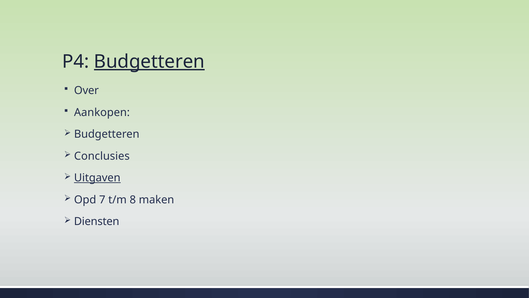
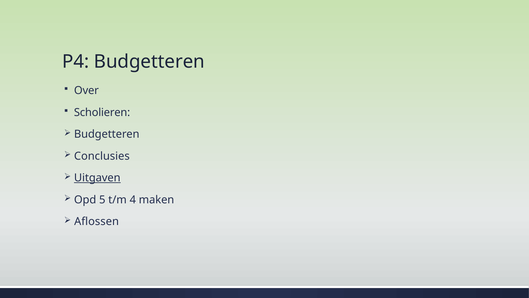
Budgetteren at (149, 62) underline: present -> none
Aankopen: Aankopen -> Scholieren
7: 7 -> 5
8: 8 -> 4
Diensten: Diensten -> Aflossen
